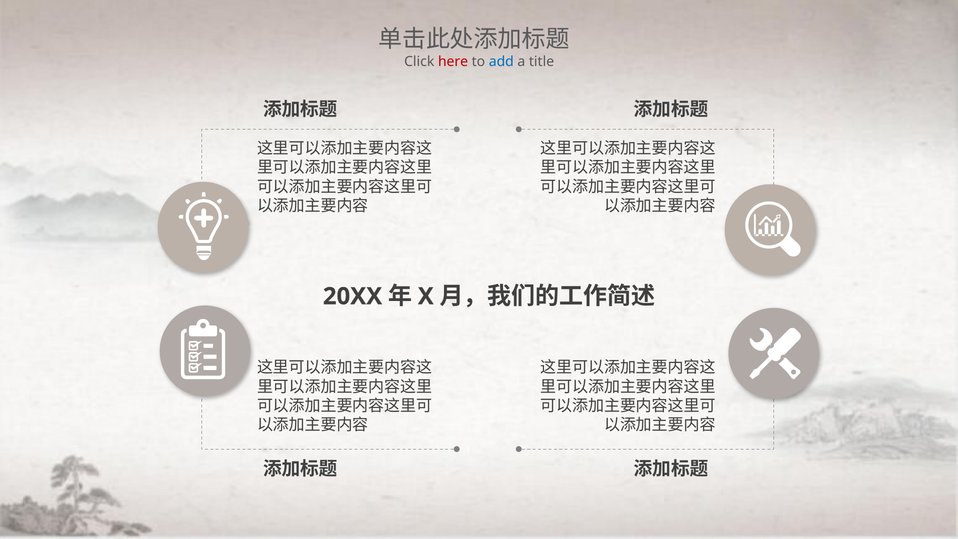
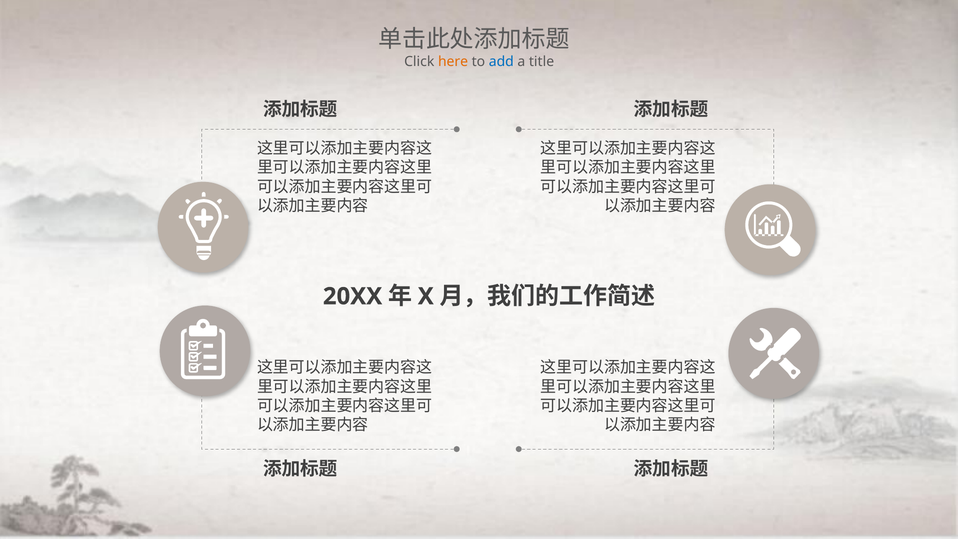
here colour: red -> orange
